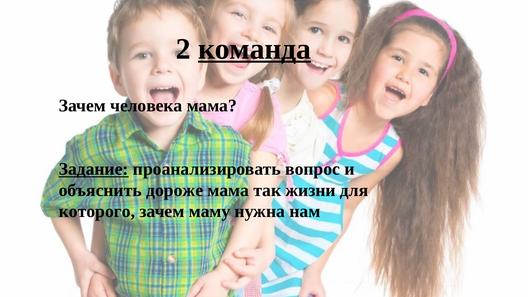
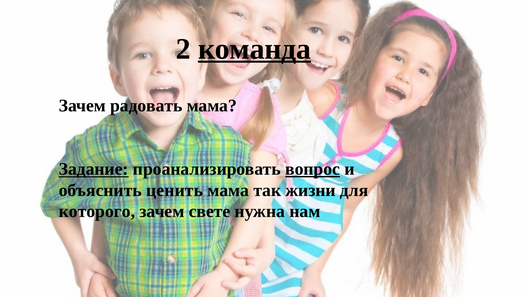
человека: человека -> радовать
вопрос underline: none -> present
дороже: дороже -> ценить
маму: маму -> свете
